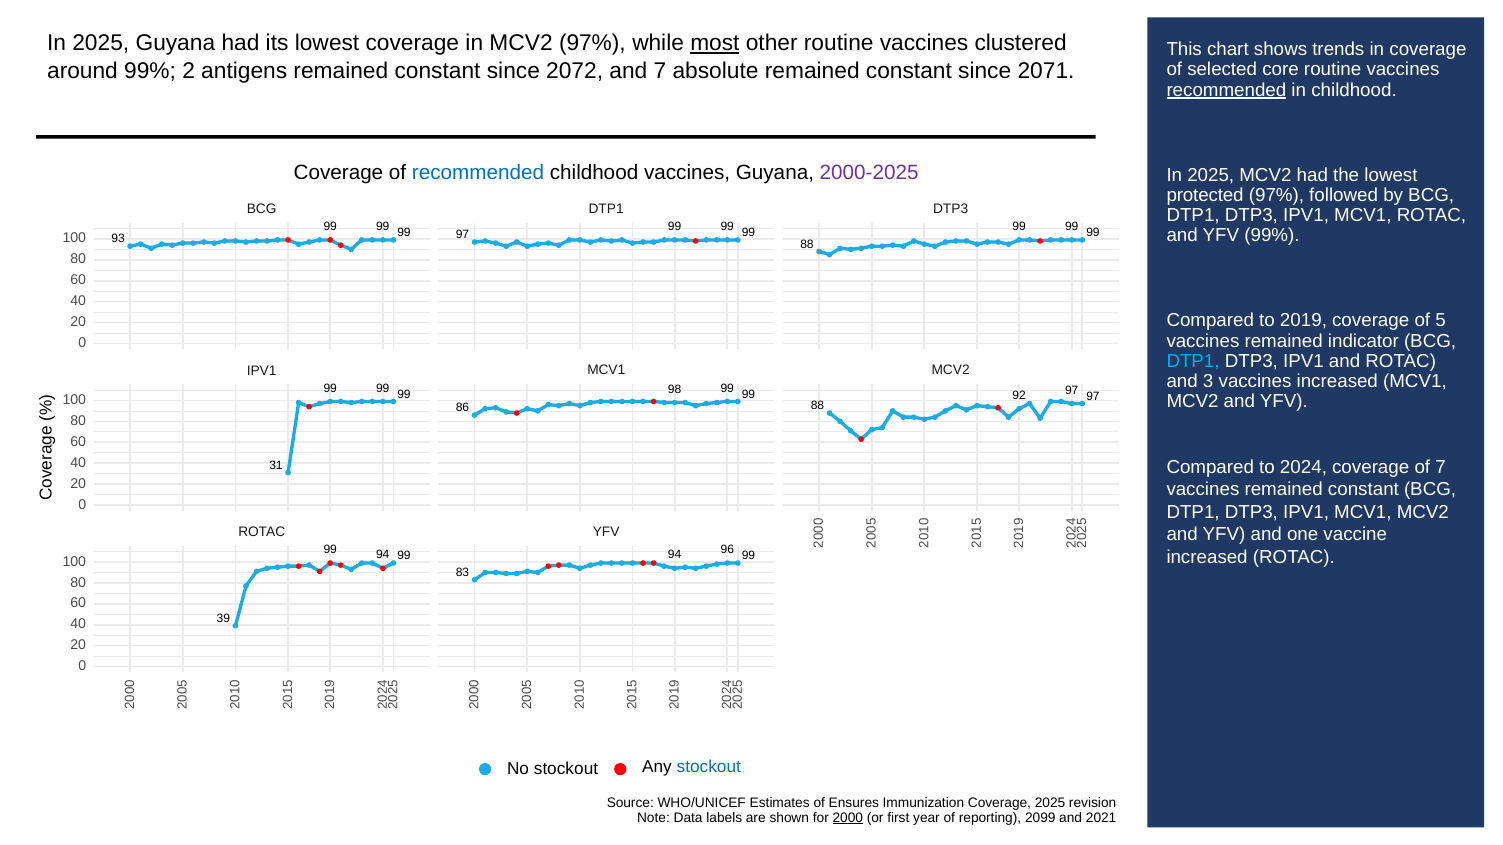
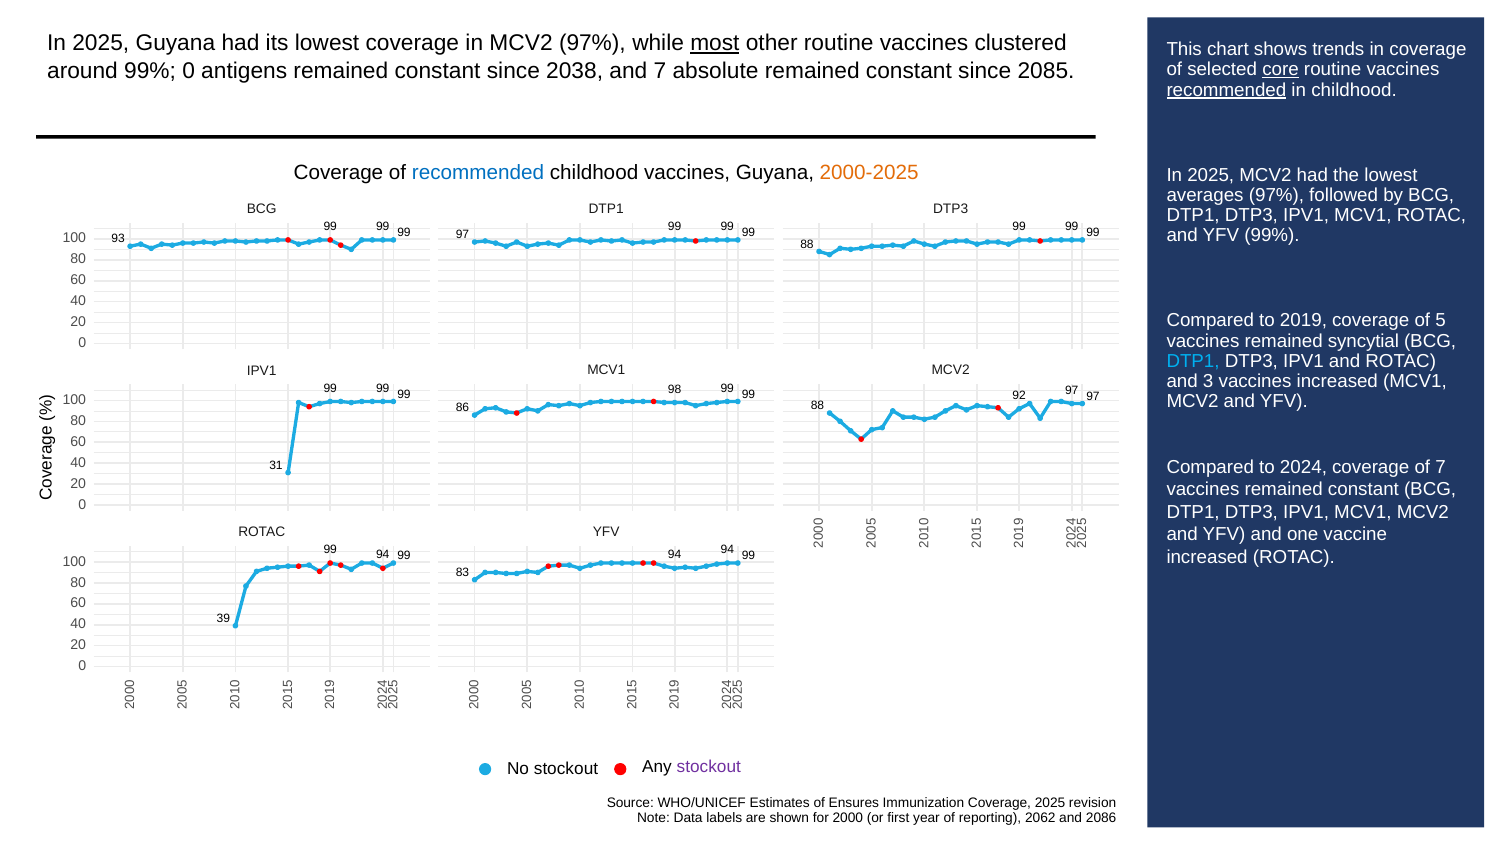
99% 2: 2 -> 0
2072: 2072 -> 2038
2071: 2071 -> 2085
core underline: none -> present
2000-2025 colour: purple -> orange
protected: protected -> averages
indicator: indicator -> syncytial
94 96: 96 -> 94
stockout at (709, 767) colour: blue -> purple
2000 underline: present -> none
2099: 2099 -> 2062
2021: 2021 -> 2086
